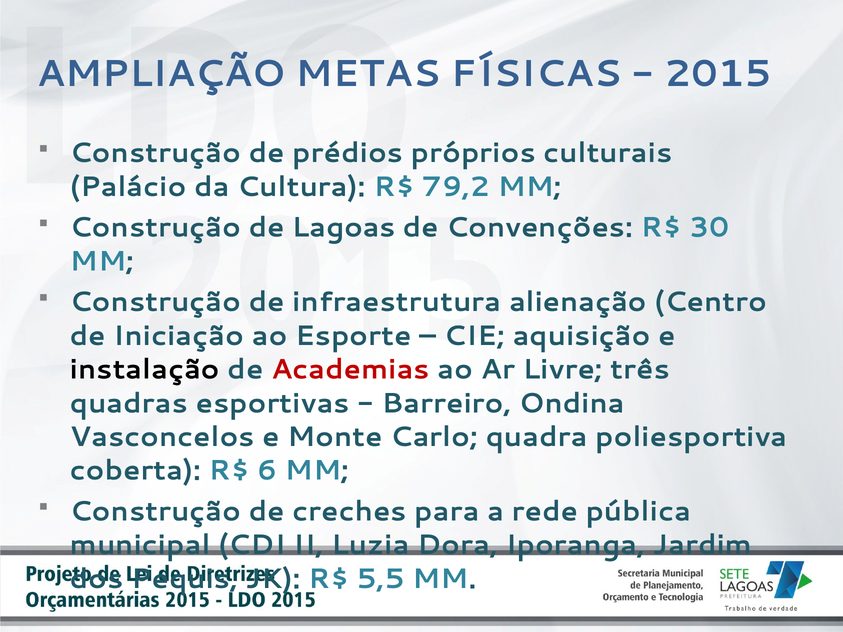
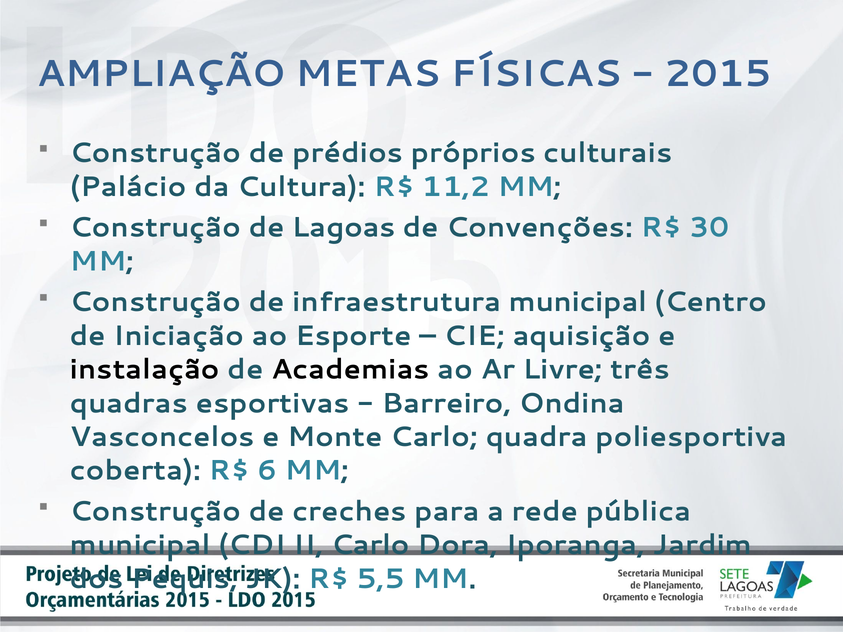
79,2: 79,2 -> 11,2
infraestrutura alienação: alienação -> municipal
Academias colour: red -> black
II Luzia: Luzia -> Carlo
